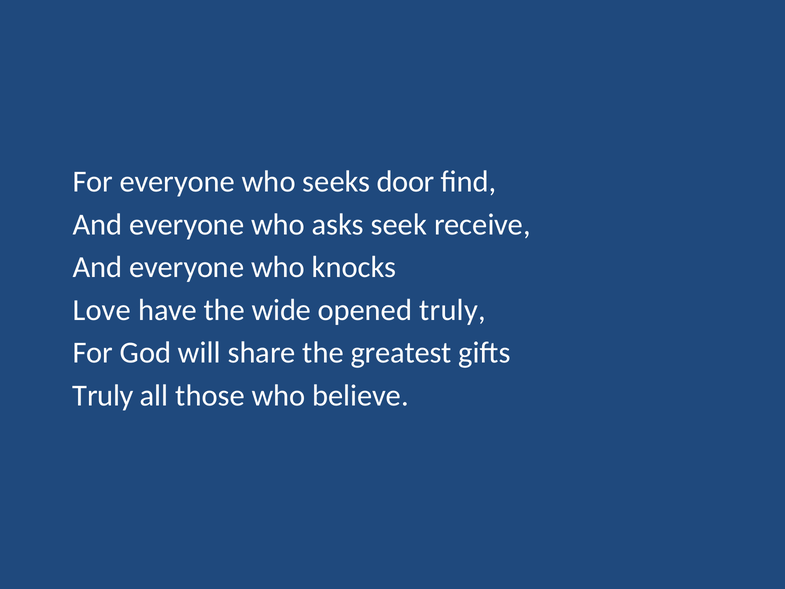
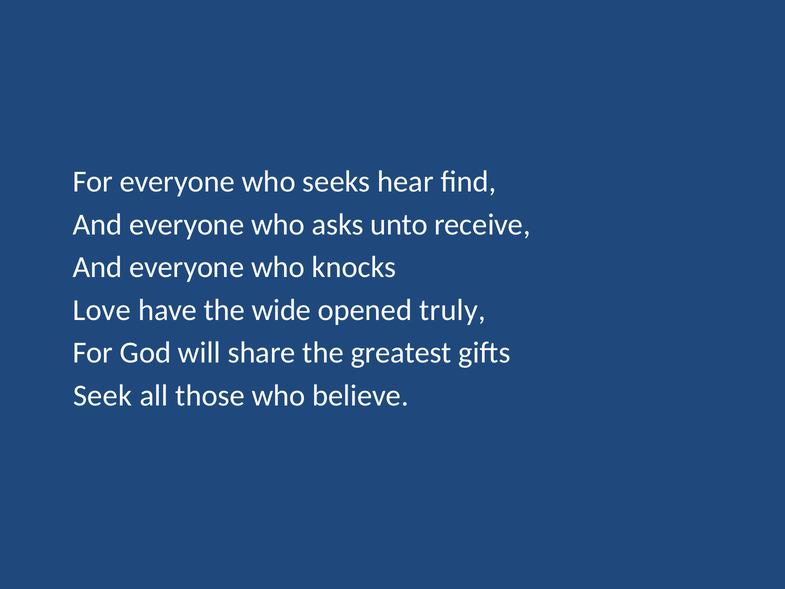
door: door -> hear
seek: seek -> unto
Truly at (103, 395): Truly -> Seek
